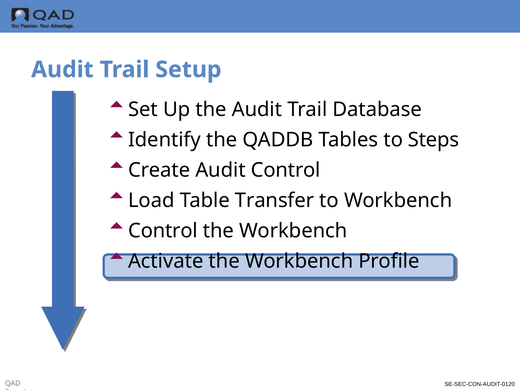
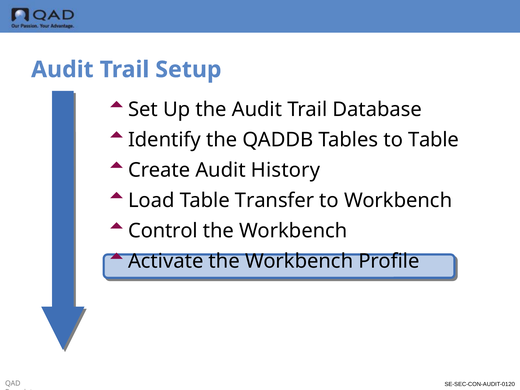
to Steps: Steps -> Table
Audit Control: Control -> History
